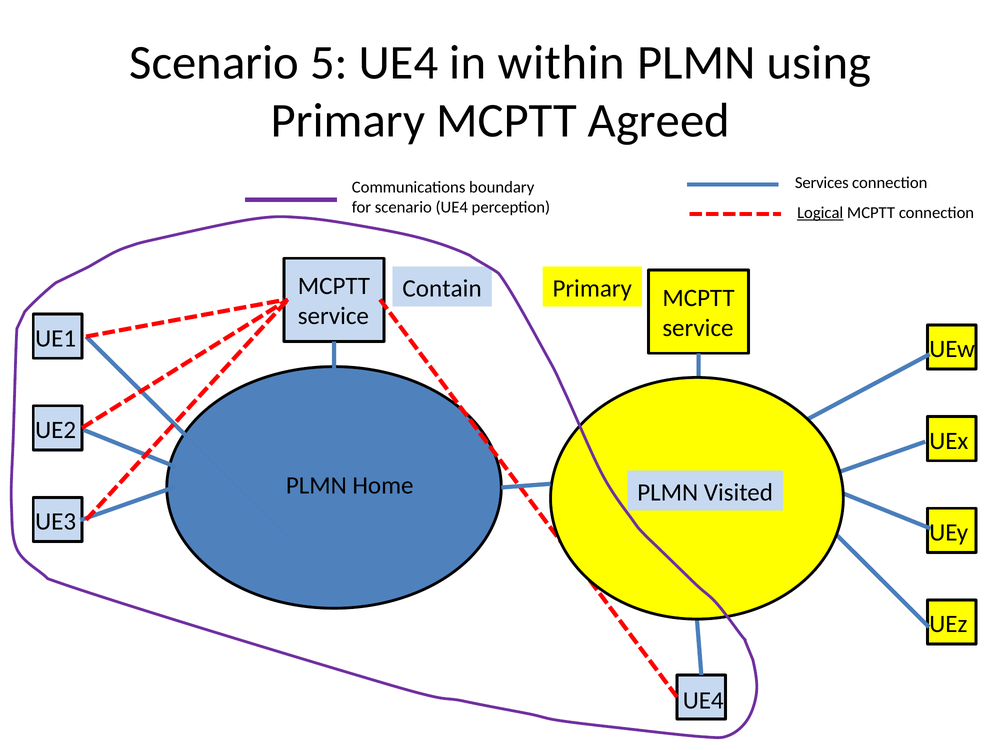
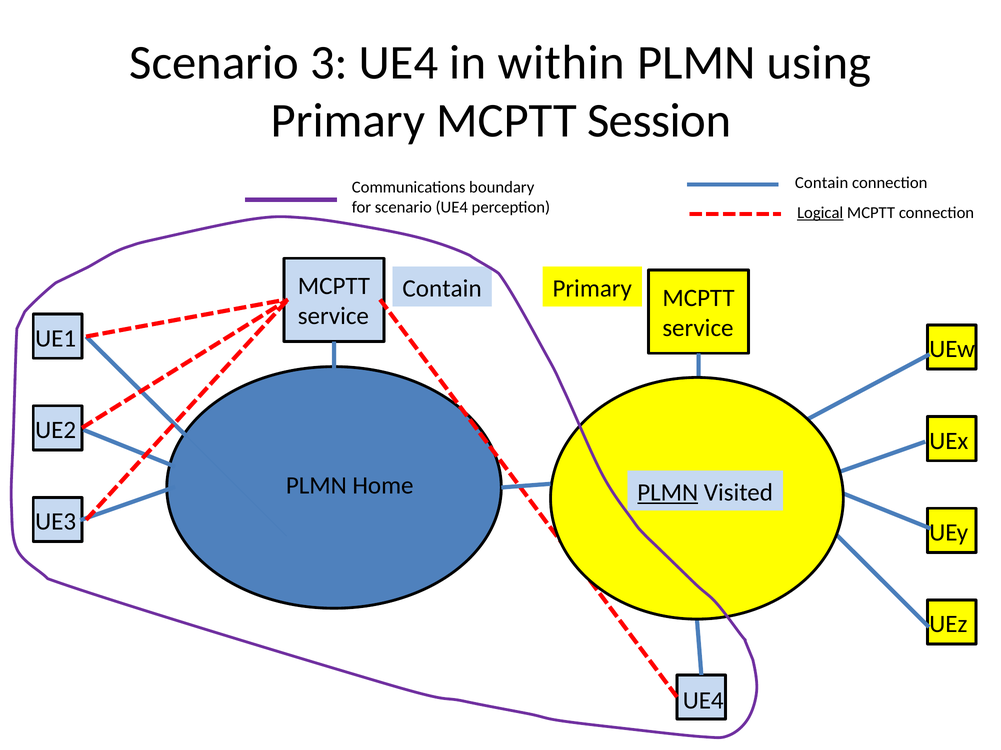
5: 5 -> 3
Agreed: Agreed -> Session
Services at (822, 183): Services -> Contain
PLMN at (668, 493) underline: none -> present
